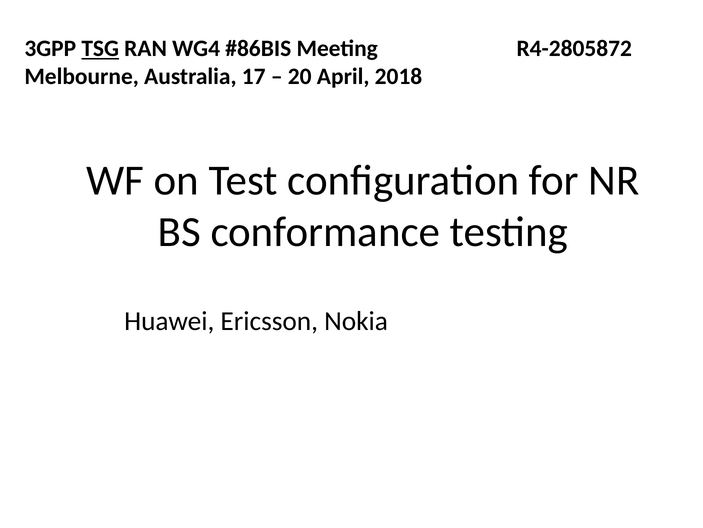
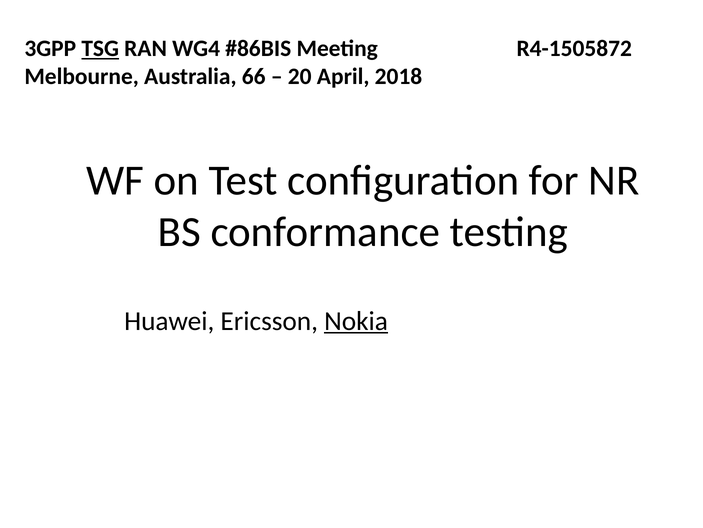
R4-2805872: R4-2805872 -> R4-1505872
17: 17 -> 66
Nokia underline: none -> present
